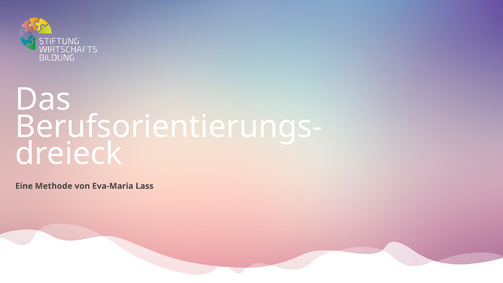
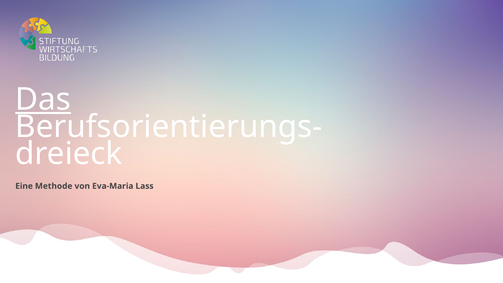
Das underline: none -> present
